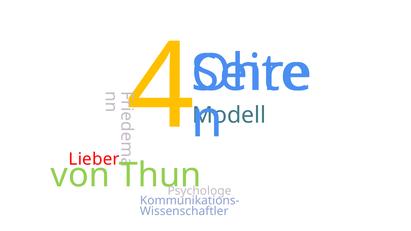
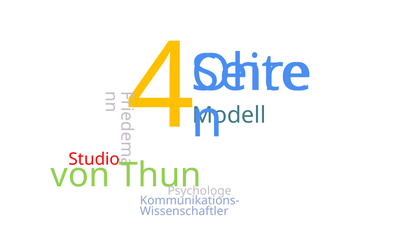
Lieber: Lieber -> Studio
